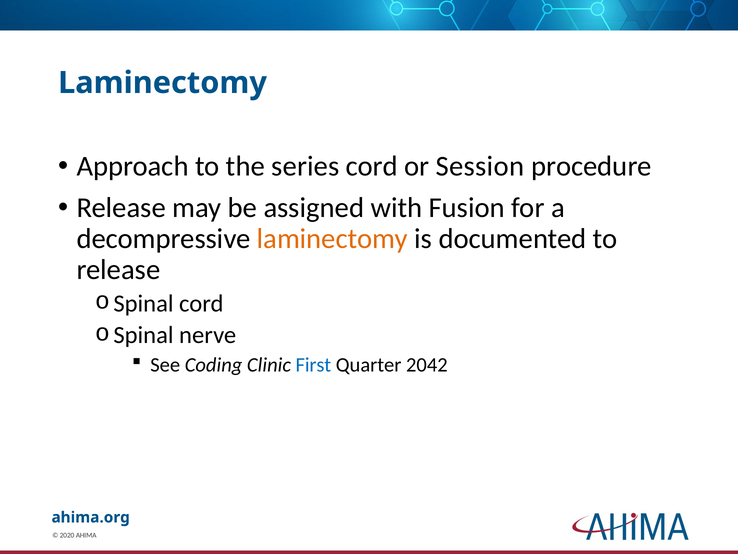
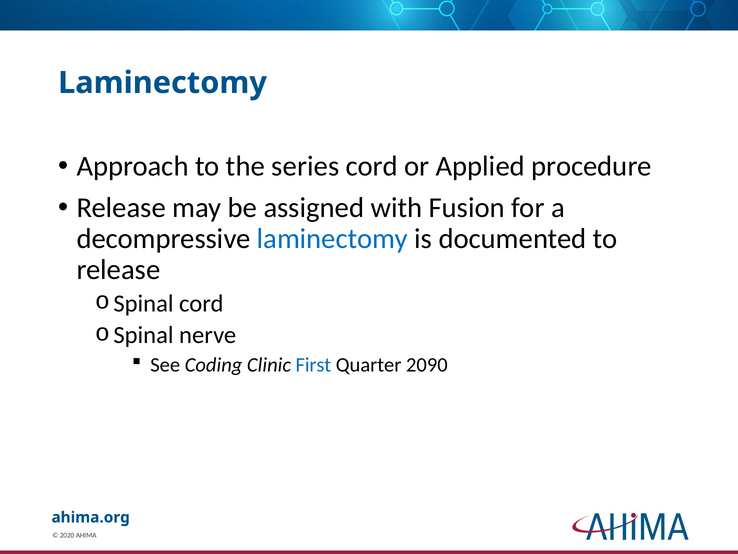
Session: Session -> Applied
laminectomy at (332, 238) colour: orange -> blue
2042: 2042 -> 2090
